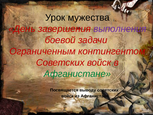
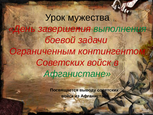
выполнения colour: purple -> green
